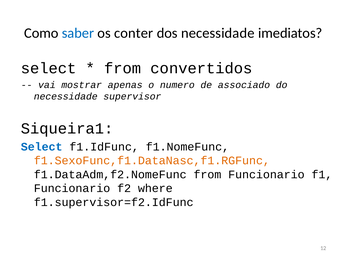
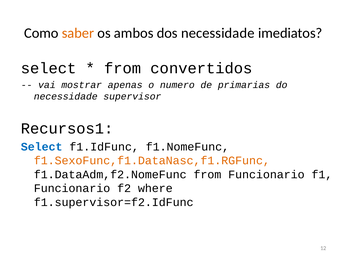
saber colour: blue -> orange
conter: conter -> ambos
associado: associado -> primarias
Siqueira1: Siqueira1 -> Recursos1
